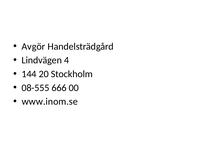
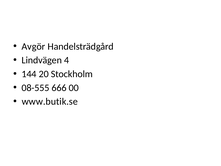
www.inom.se: www.inom.se -> www.butik.se
